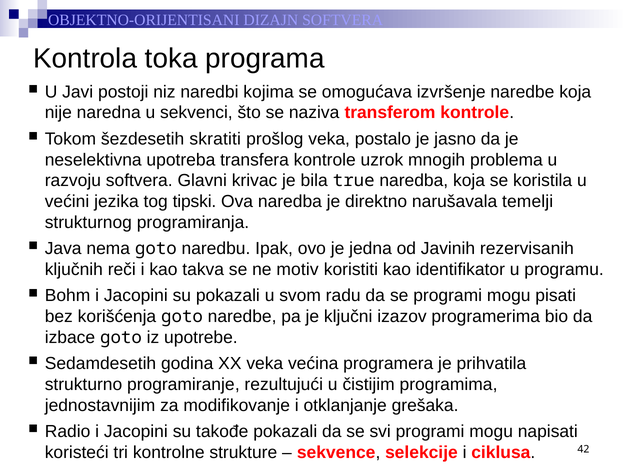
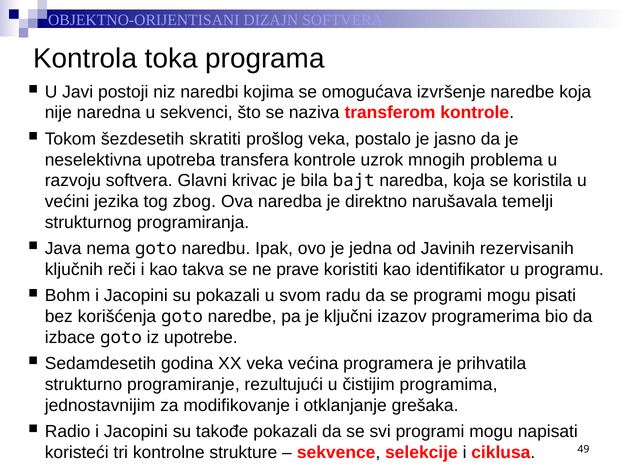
true: true -> bajt
tipski: tipski -> zbog
motiv: motiv -> prave
42: 42 -> 49
